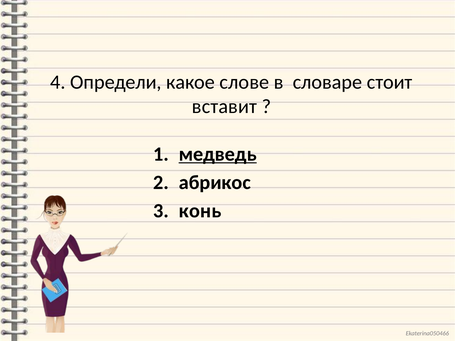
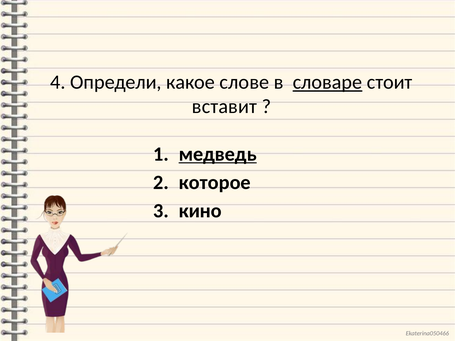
словаре underline: none -> present
абрикос: абрикос -> которое
конь: конь -> кино
